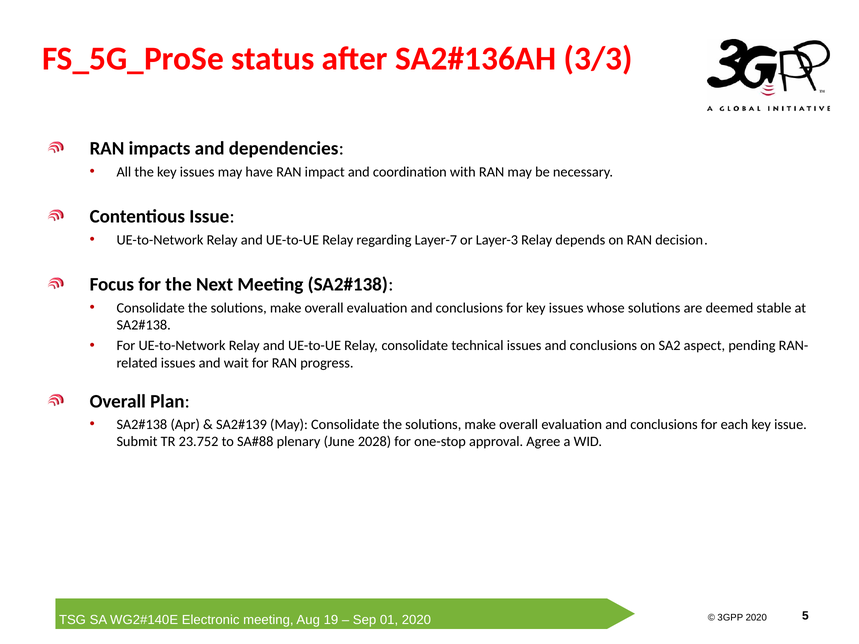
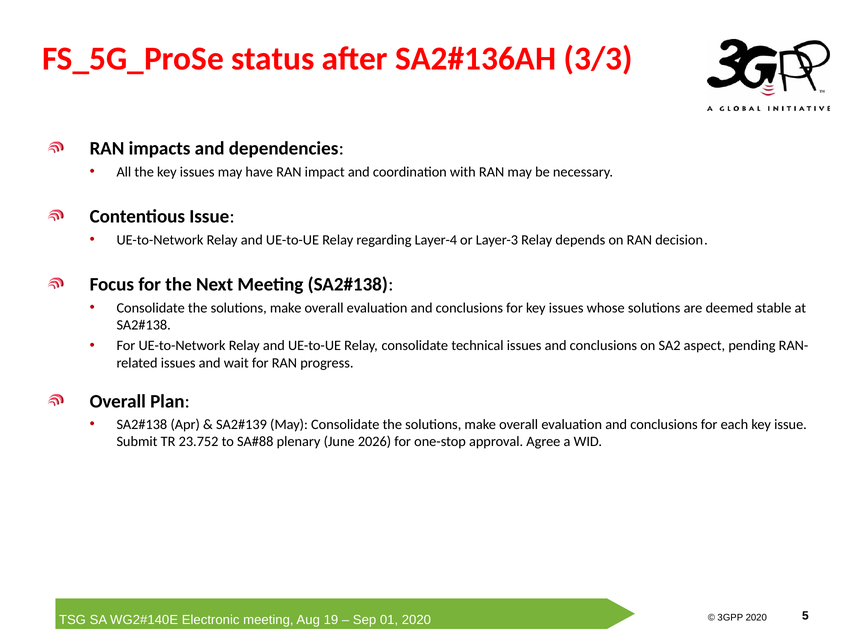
Layer-7: Layer-7 -> Layer-4
2028: 2028 -> 2026
